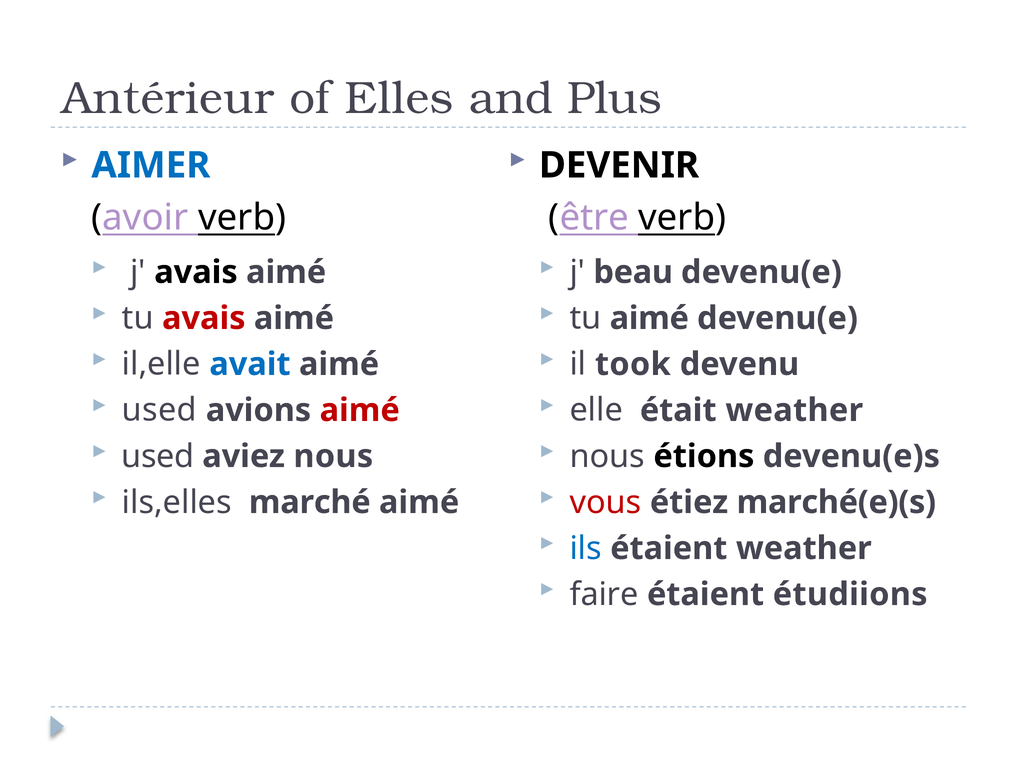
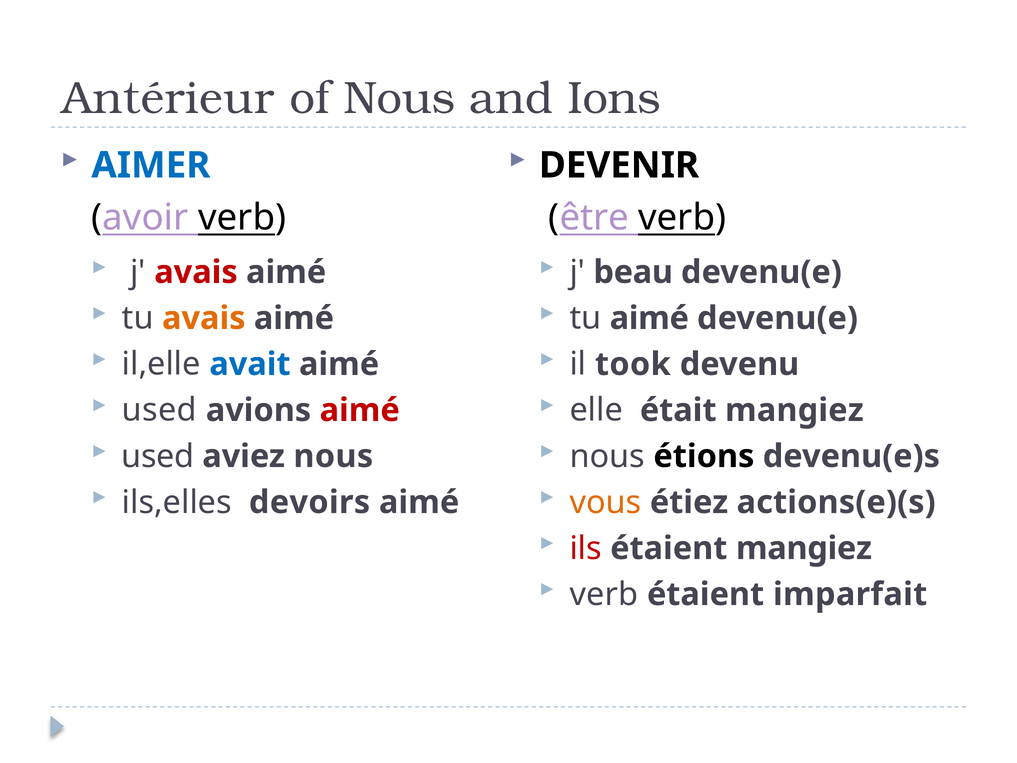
of Elles: Elles -> Nous
Plus: Plus -> Ions
avais at (196, 272) colour: black -> red
avais at (204, 318) colour: red -> orange
était weather: weather -> mangiez
marché: marché -> devoirs
vous colour: red -> orange
marché(e)(s: marché(e)(s -> actions(e)(s
ils colour: blue -> red
étaient weather: weather -> mangiez
faire at (604, 594): faire -> verb
étudiions: étudiions -> imparfait
